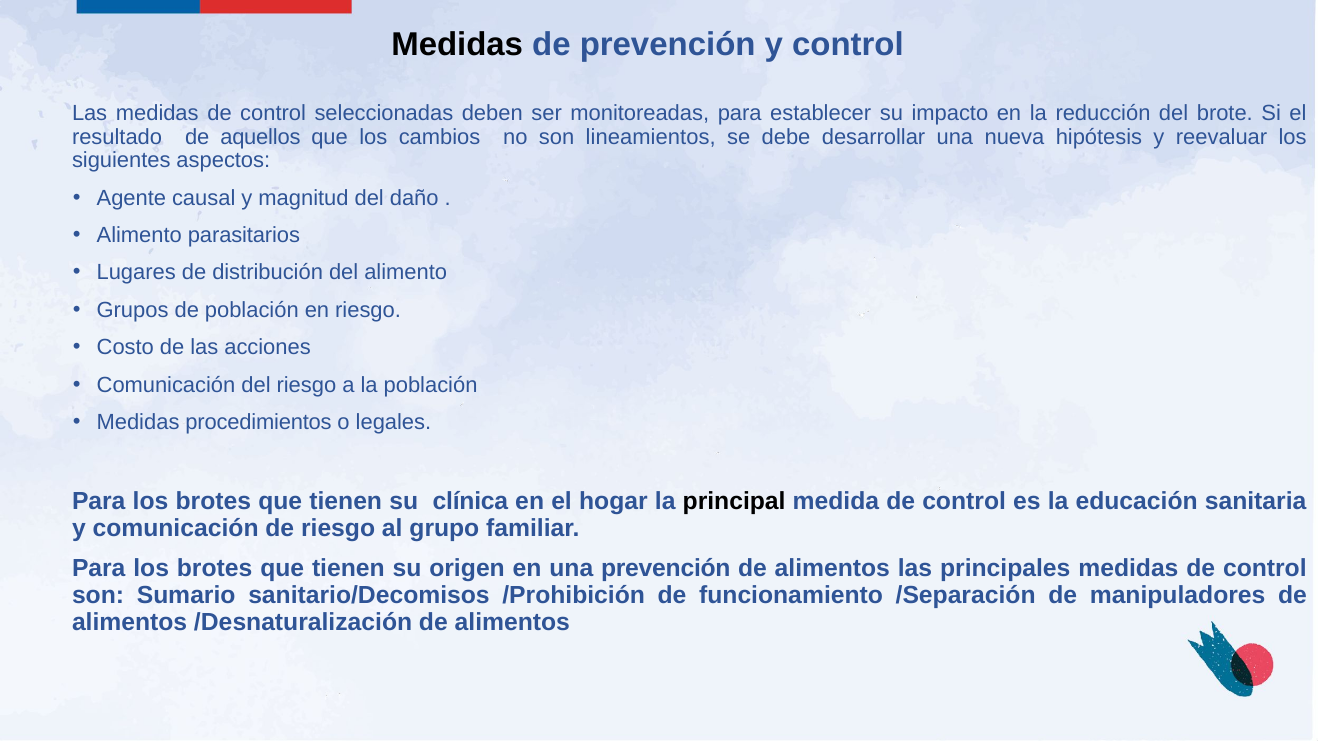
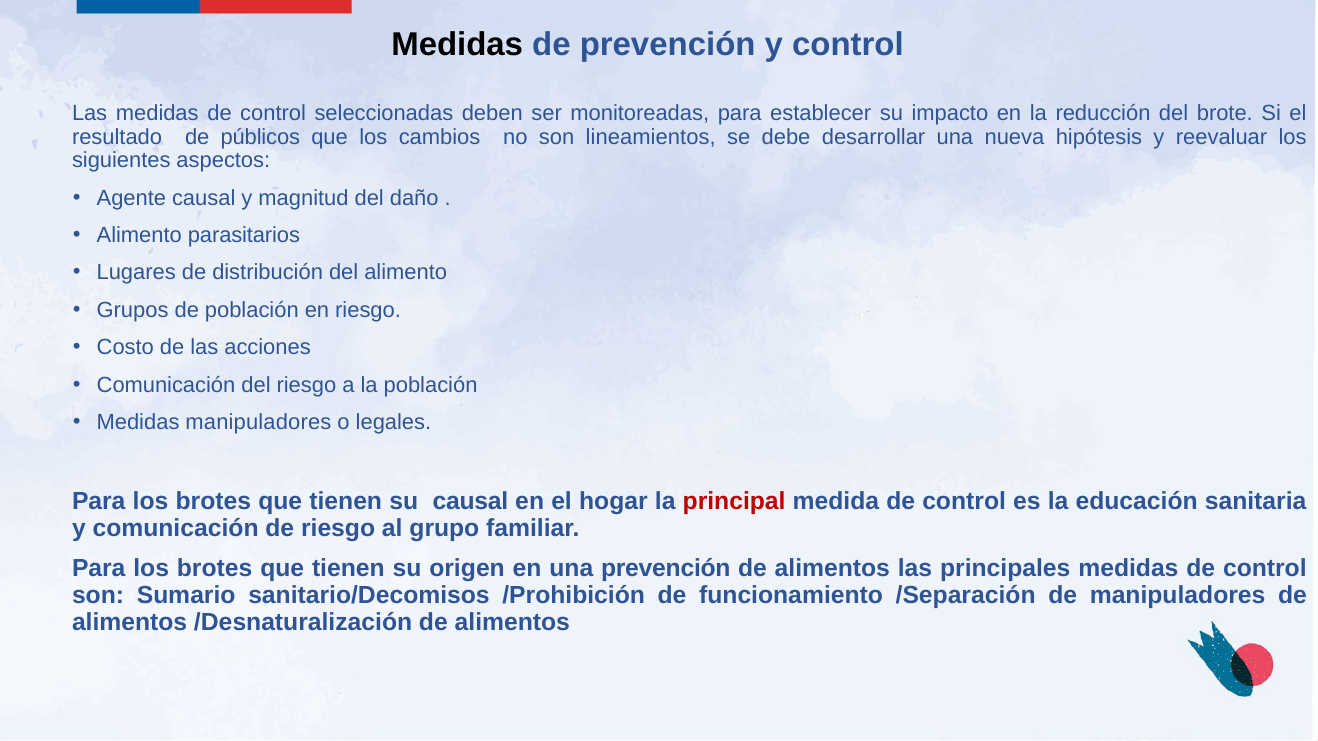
aquellos: aquellos -> públicos
Medidas procedimientos: procedimientos -> manipuladores
su clínica: clínica -> causal
principal colour: black -> red
